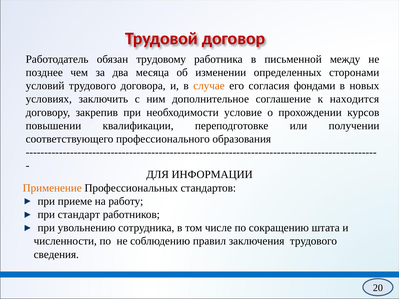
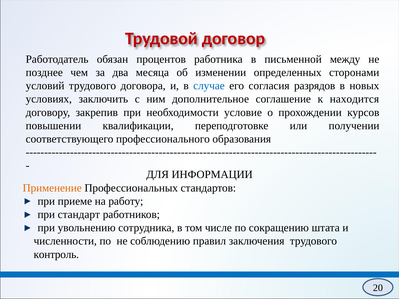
трудовому: трудовому -> процентов
случае colour: orange -> blue
фондами: фондами -> разрядов
сведения: сведения -> контроль
